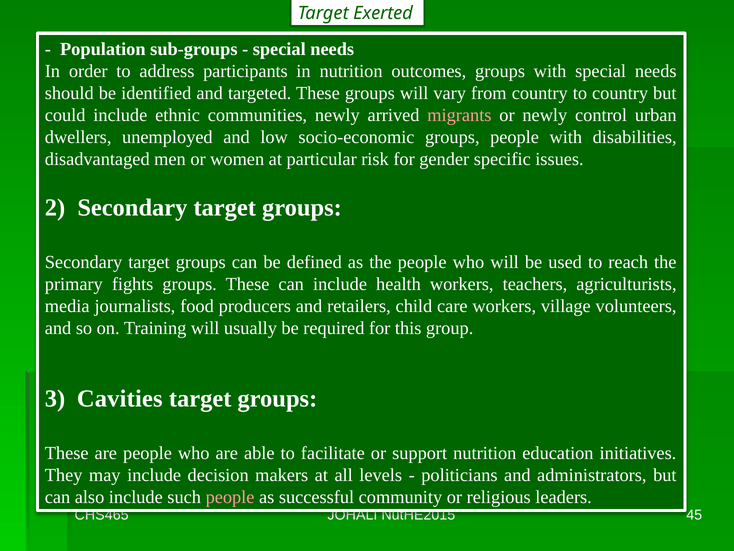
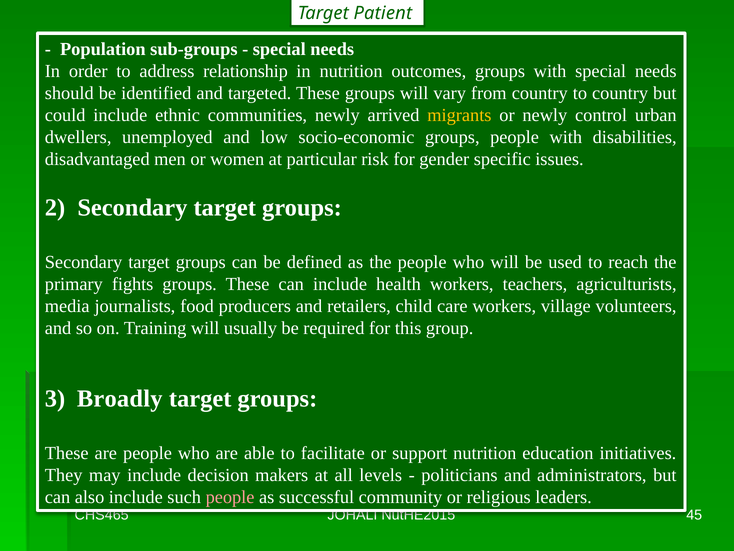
Exerted: Exerted -> Patient
participants: participants -> relationship
migrants colour: pink -> yellow
Cavities: Cavities -> Broadly
